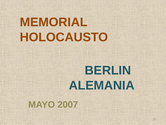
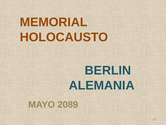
2007: 2007 -> 2089
